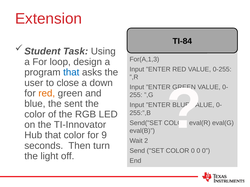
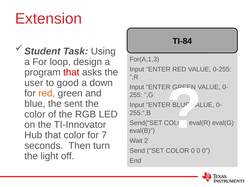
that at (71, 73) colour: blue -> red
close: close -> good
9: 9 -> 7
